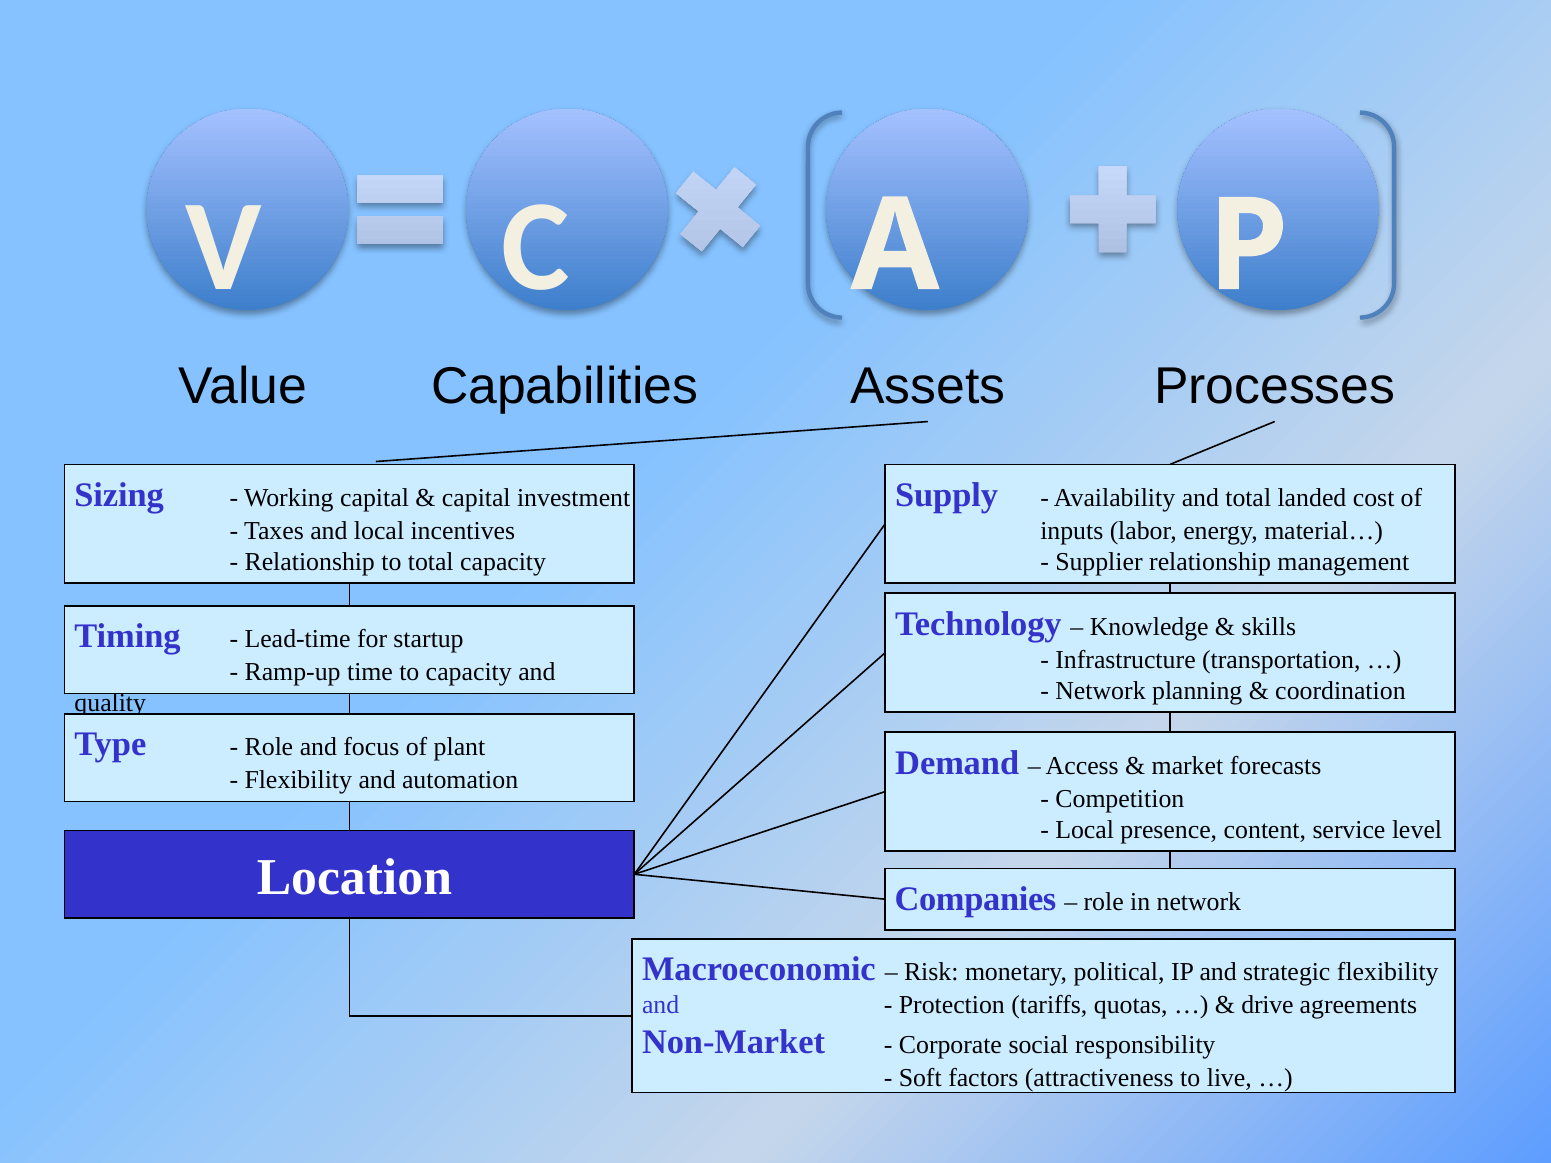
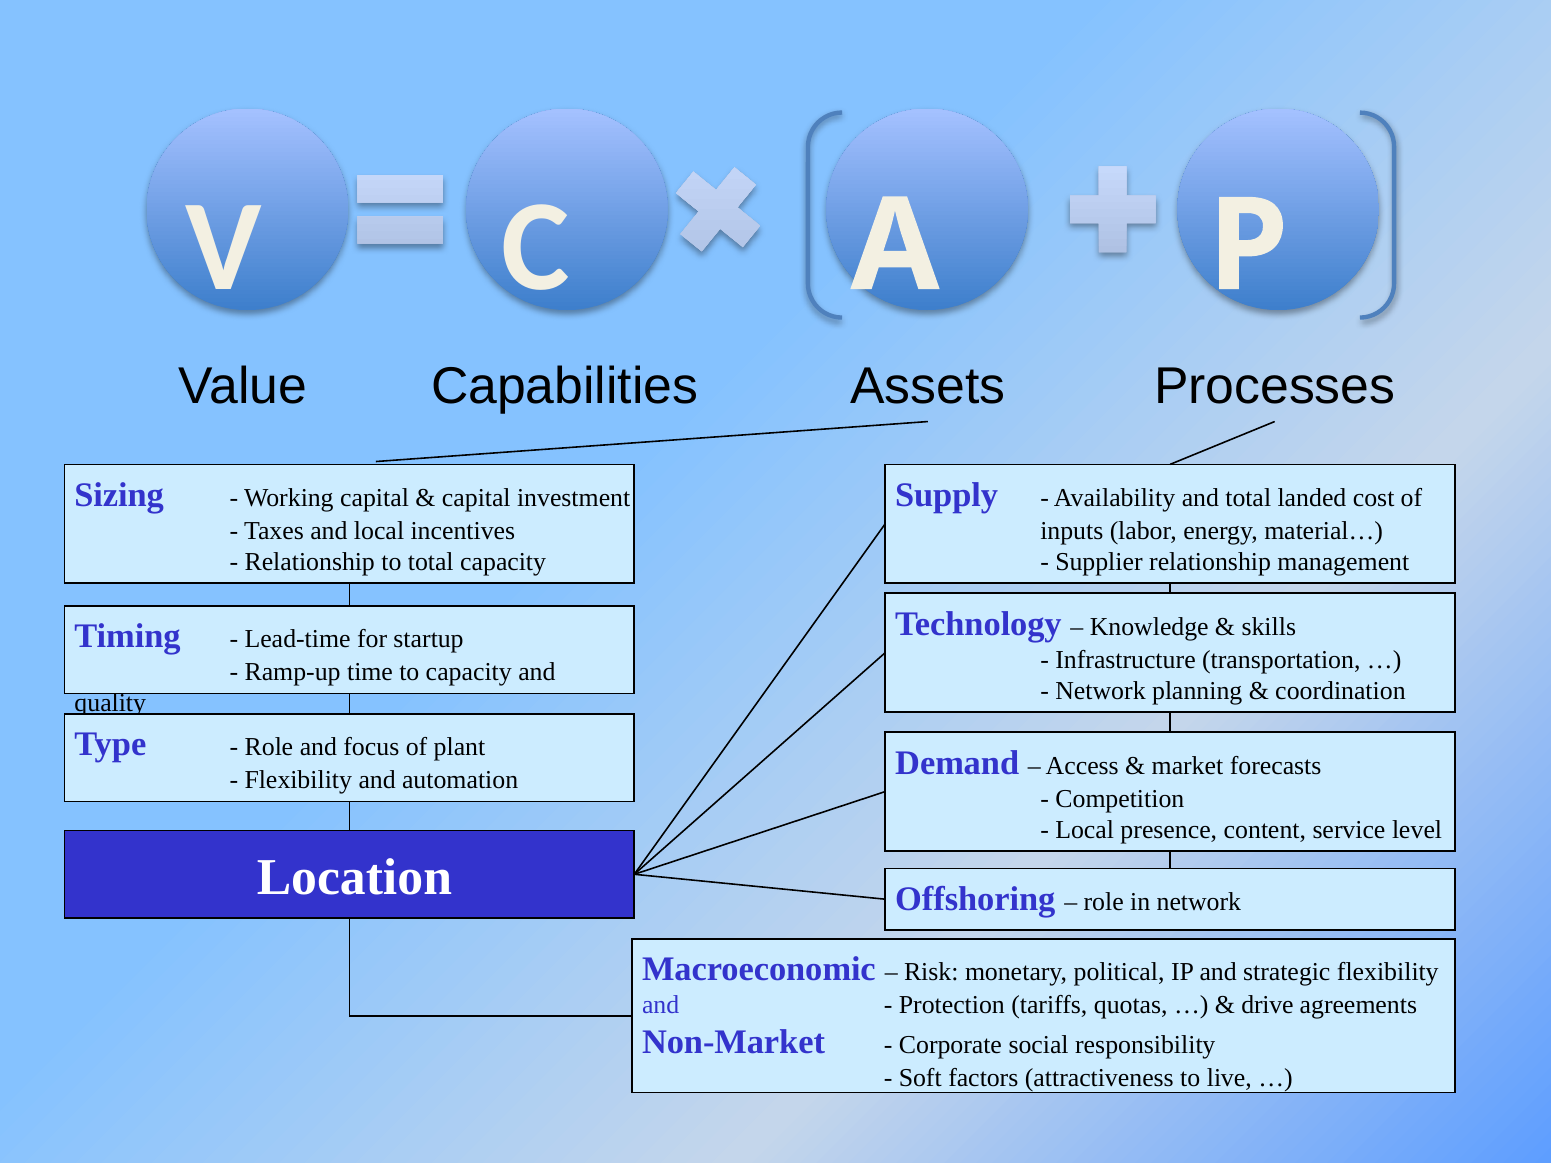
Companies: Companies -> Offshoring
